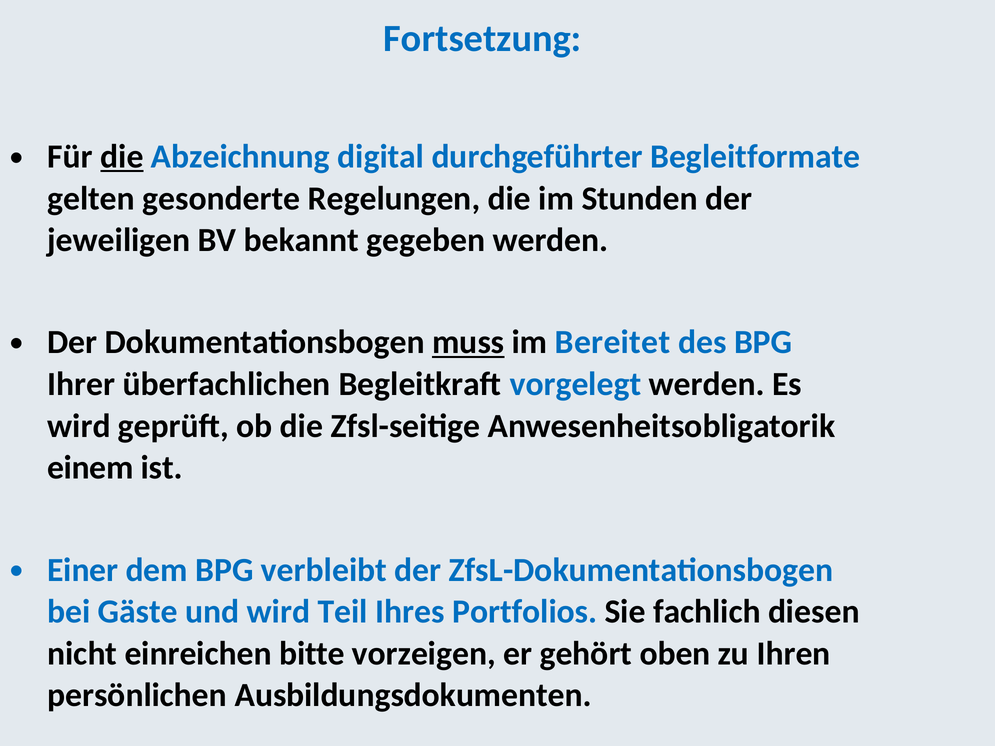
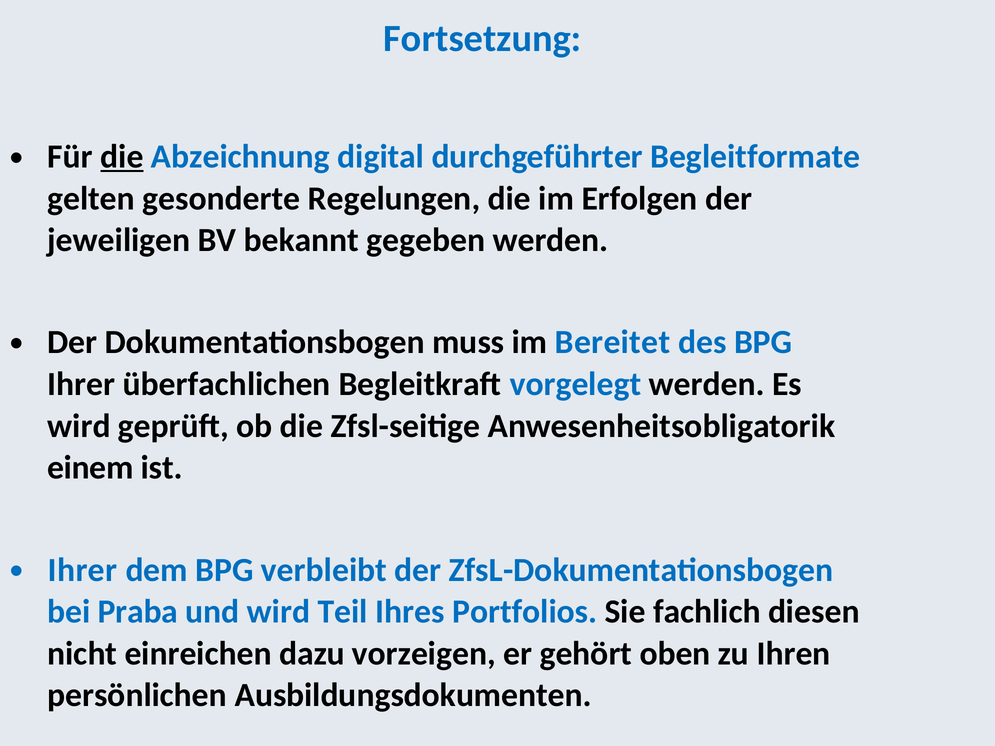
Stunden: Stunden -> Erfolgen
muss underline: present -> none
Einer at (83, 570): Einer -> Ihrer
Gäste: Gäste -> Praba
bitte: bitte -> dazu
